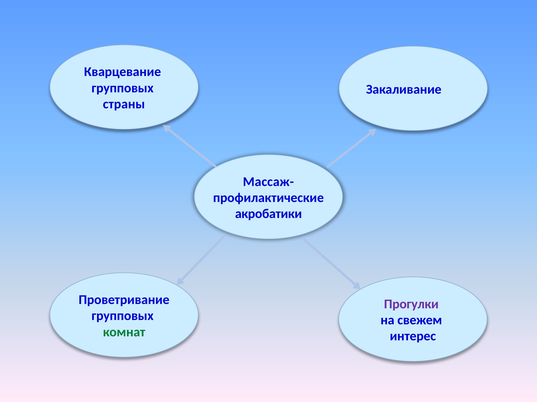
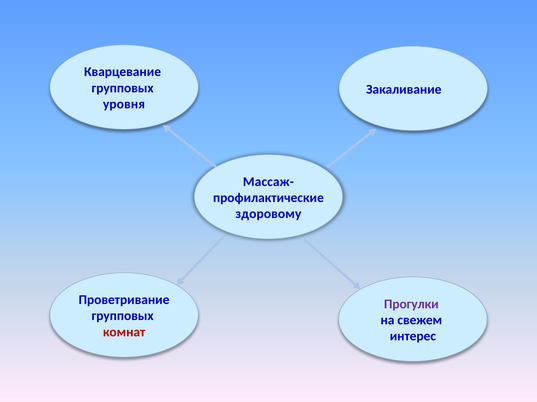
страны: страны -> уровня
акробатики: акробатики -> здоровому
комнат colour: green -> red
